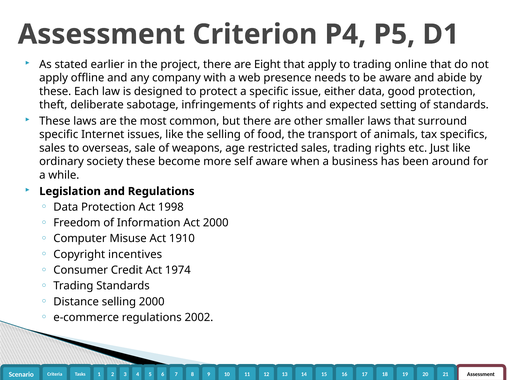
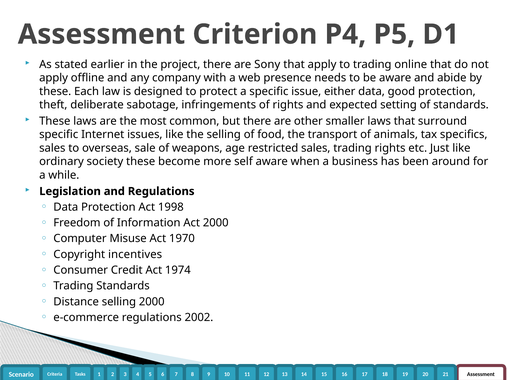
Eight: Eight -> Sony
1910: 1910 -> 1970
